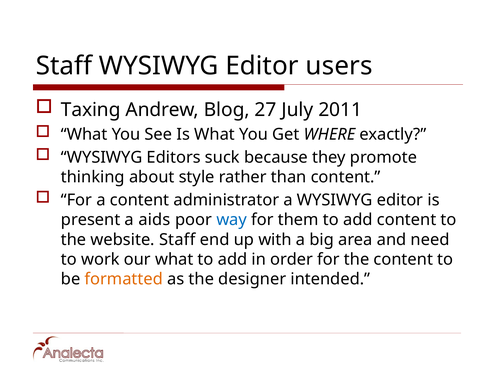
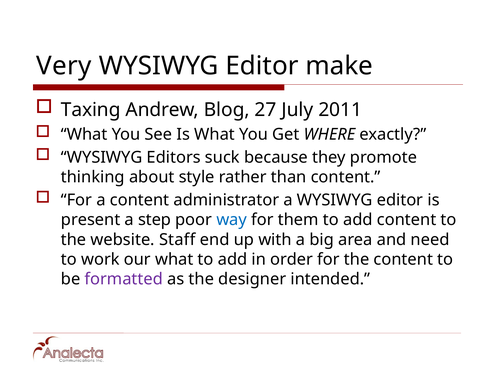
Staff at (64, 66): Staff -> Very
users: users -> make
aids: aids -> step
formatted colour: orange -> purple
